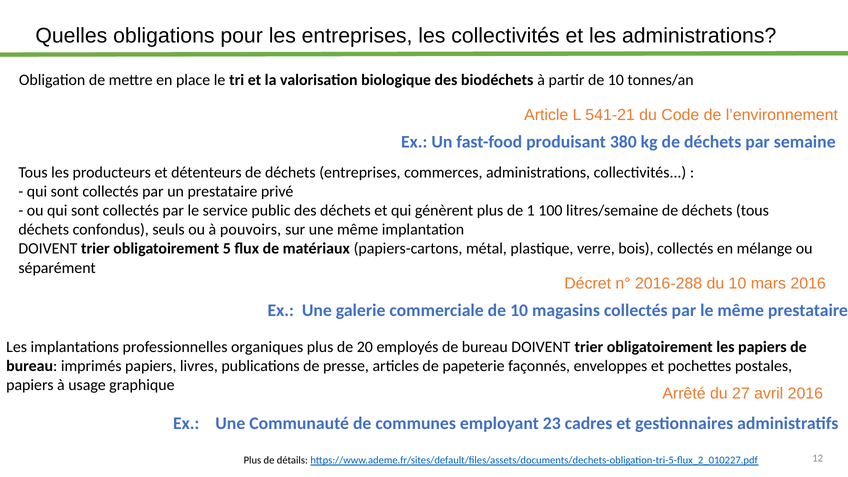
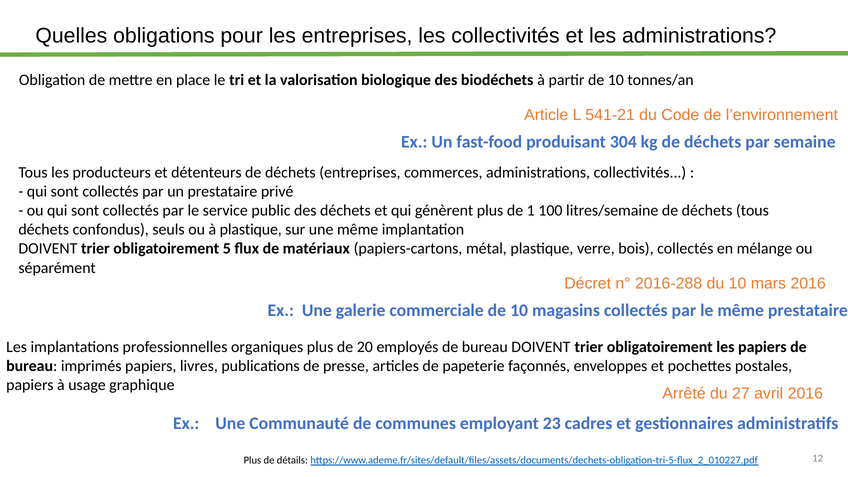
380: 380 -> 304
à pouvoirs: pouvoirs -> plastique
